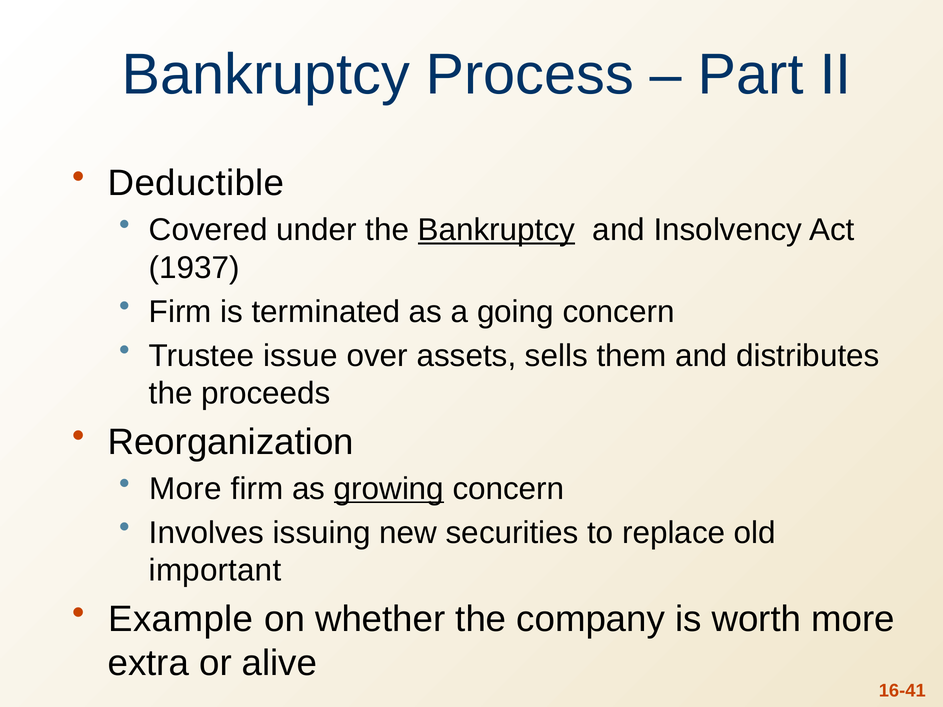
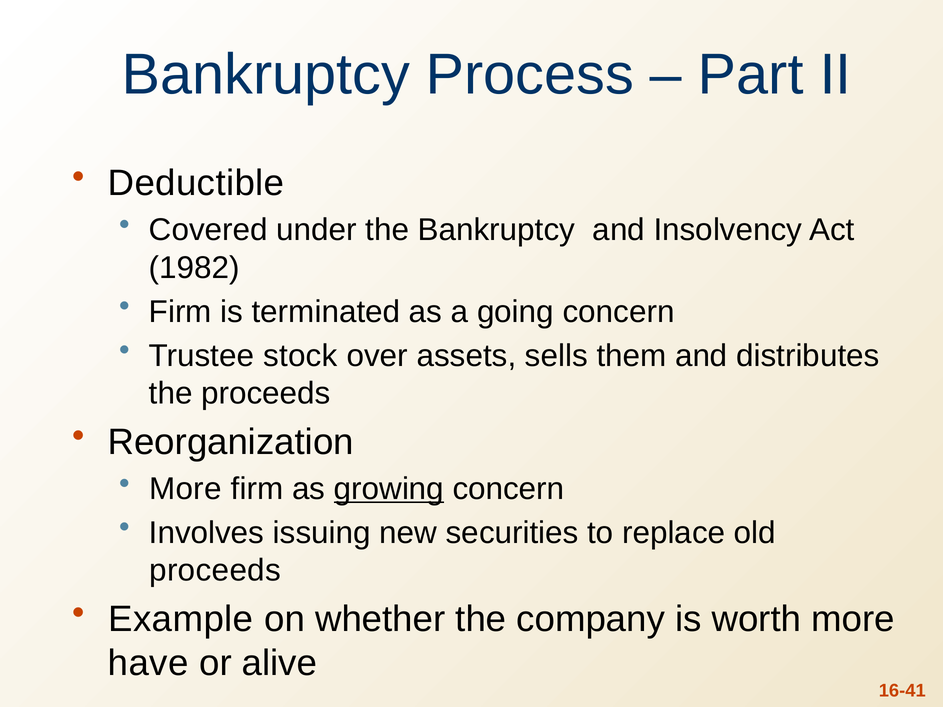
Bankruptcy at (496, 230) underline: present -> none
1937: 1937 -> 1982
issue: issue -> stock
important at (215, 571): important -> proceeds
extra: extra -> have
